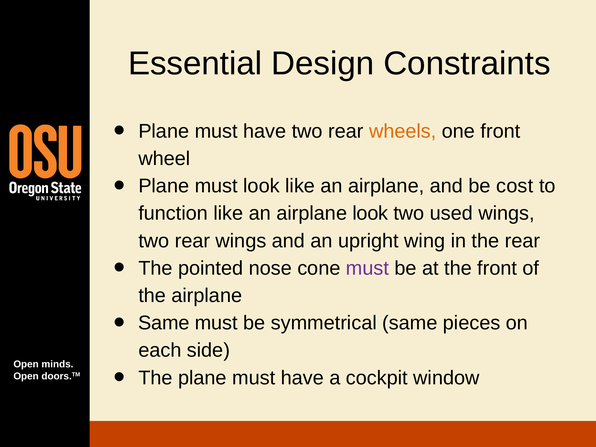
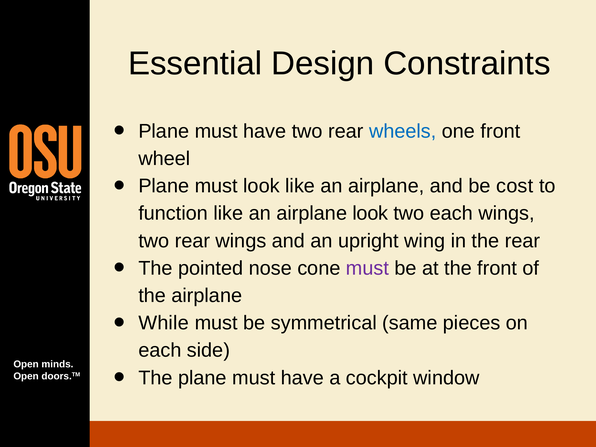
wheels colour: orange -> blue
two used: used -> each
Same at (164, 323): Same -> While
